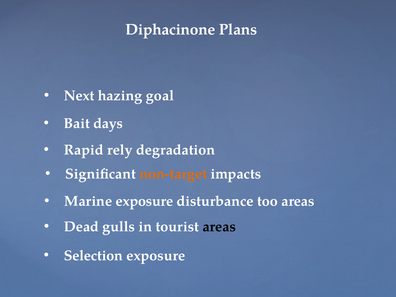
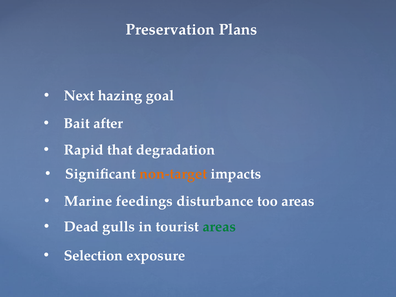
Diphacinone: Diphacinone -> Preservation
days: days -> after
rely: rely -> that
Marine exposure: exposure -> feedings
areas at (219, 227) colour: black -> green
